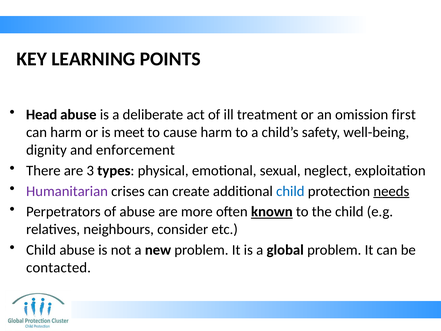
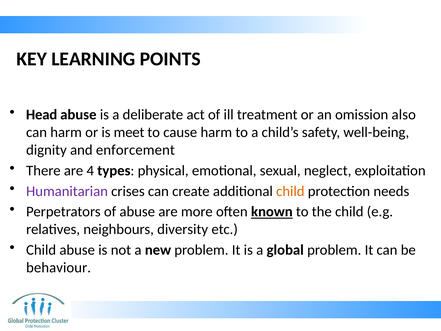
first: first -> also
3: 3 -> 4
child at (290, 191) colour: blue -> orange
needs underline: present -> none
consider: consider -> diversity
contacted: contacted -> behaviour
